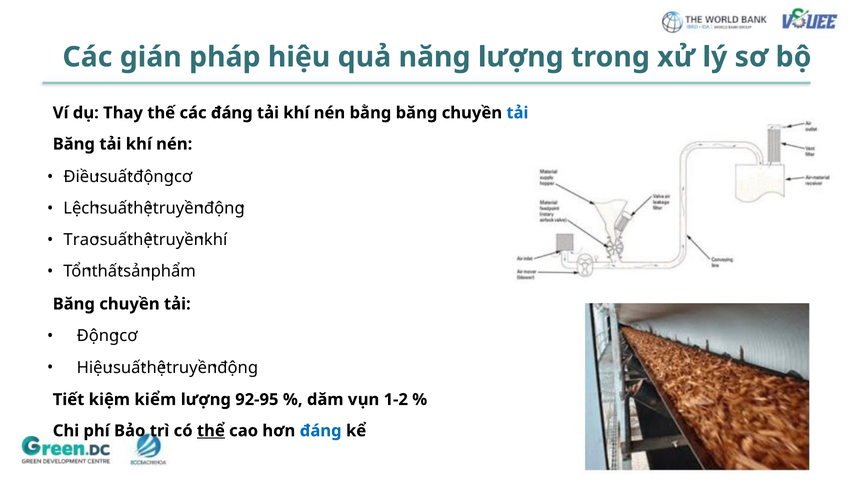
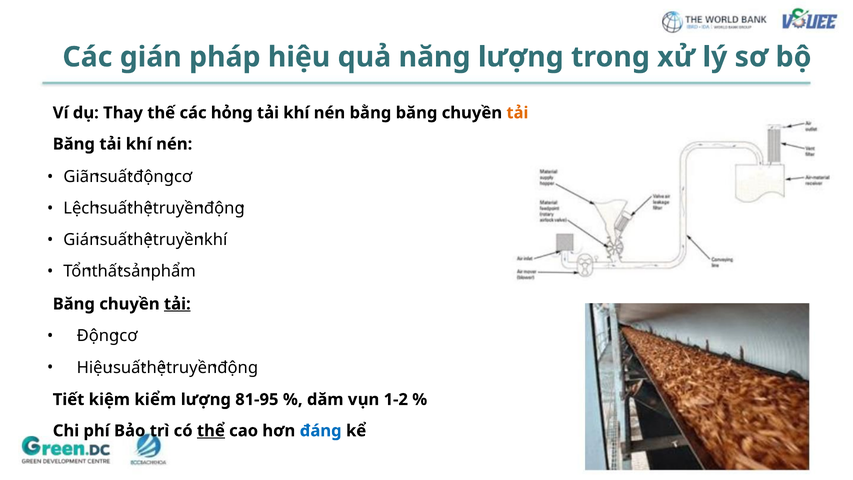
các đáng: đáng -> hỏng
tải at (517, 113) colour: blue -> orange
Điều: Điều -> Giãn
Trao at (81, 240): Trao -> Gián
tải at (177, 304) underline: none -> present
92-95: 92-95 -> 81-95
